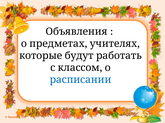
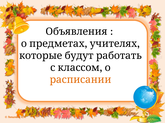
расписании colour: blue -> orange
